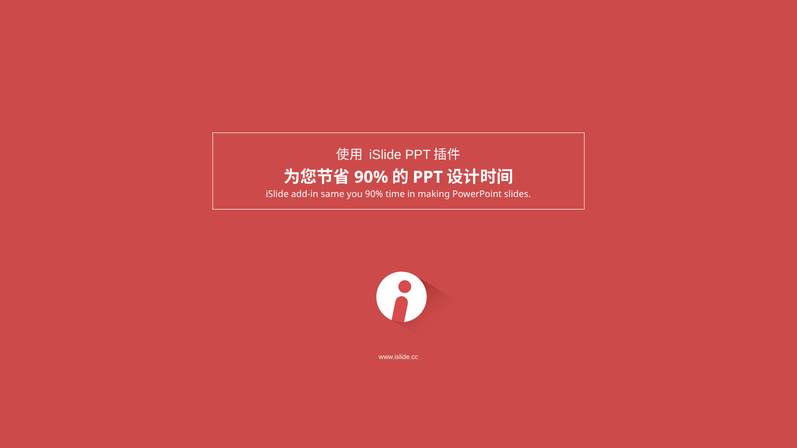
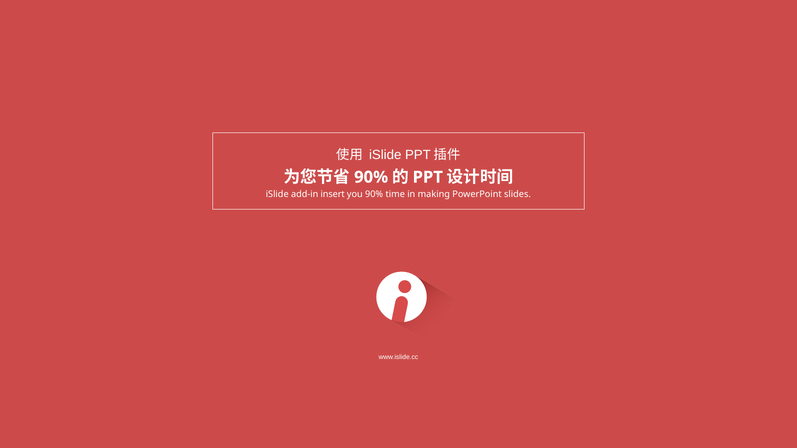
same: same -> insert
